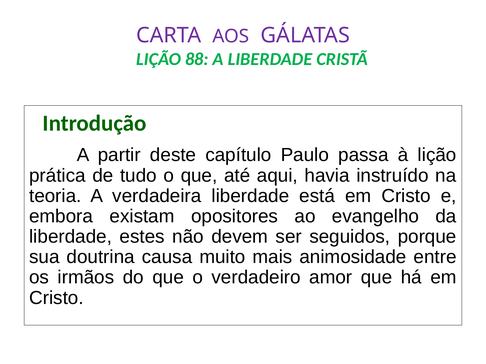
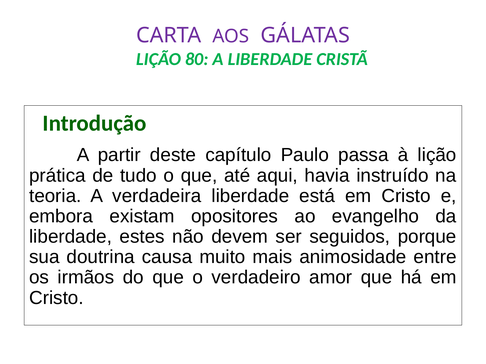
88: 88 -> 80
